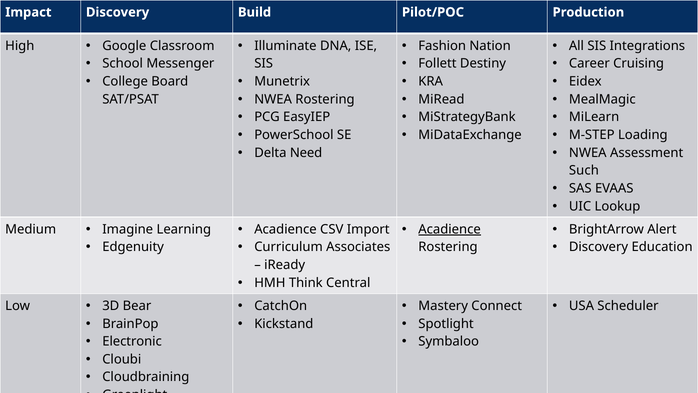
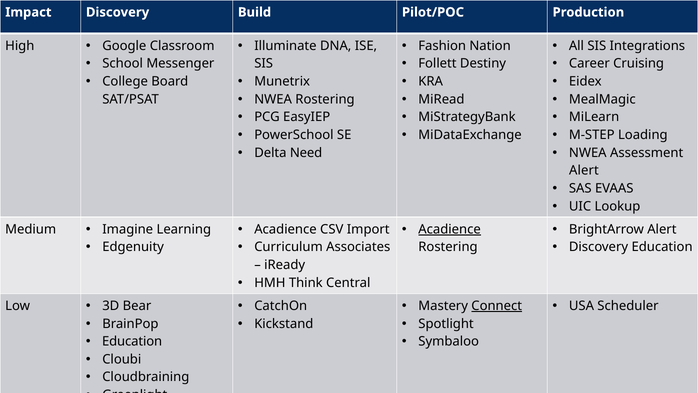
Such at (584, 170): Such -> Alert
Connect underline: none -> present
Electronic at (132, 341): Electronic -> Education
